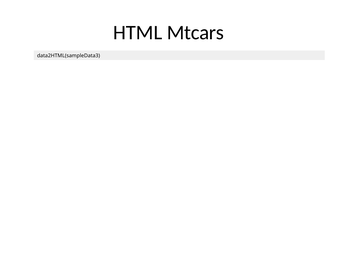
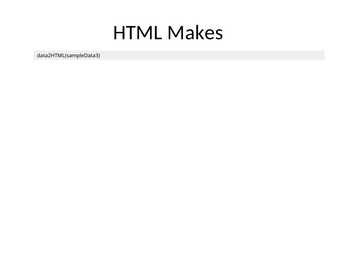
Mtcars: Mtcars -> Makes
